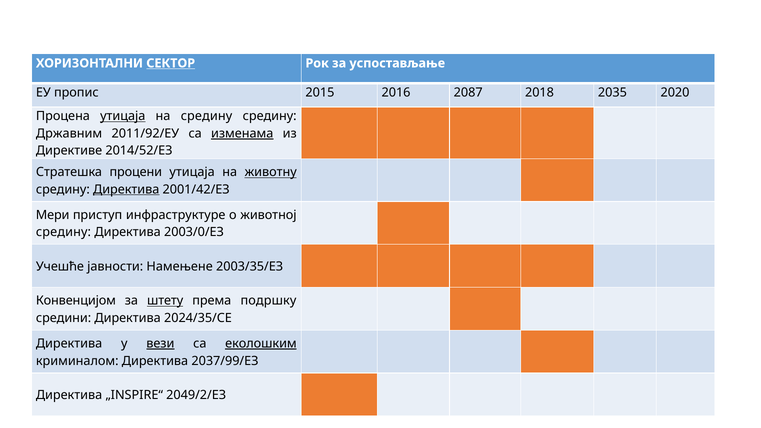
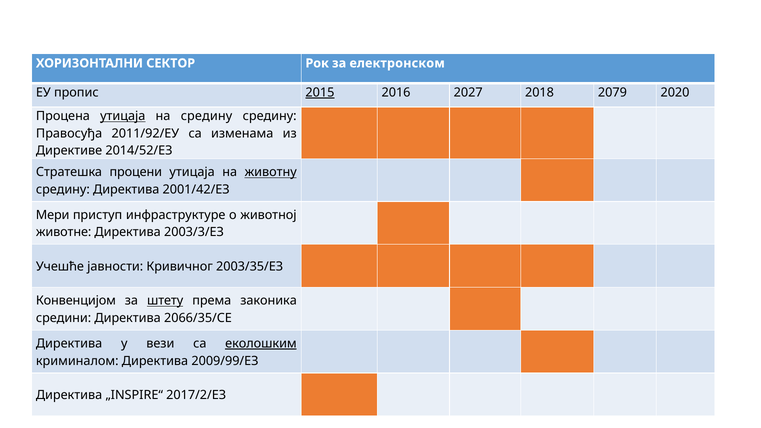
СЕКТОР underline: present -> none
успостављање: успостављање -> електронском
2015 underline: none -> present
2087: 2087 -> 2027
2035: 2035 -> 2079
Државним: Државним -> Правосуђа
изменама underline: present -> none
Директива at (126, 189) underline: present -> none
средину at (64, 232): средину -> животне
2003/0/EЗ: 2003/0/EЗ -> 2003/3/EЗ
Намењене: Намењене -> Кривичног
подршку: подршку -> законика
2024/35/CE: 2024/35/CE -> 2066/35/CE
вези underline: present -> none
2037/99/EЗ: 2037/99/EЗ -> 2009/99/EЗ
2049/2/EЗ: 2049/2/EЗ -> 2017/2/EЗ
